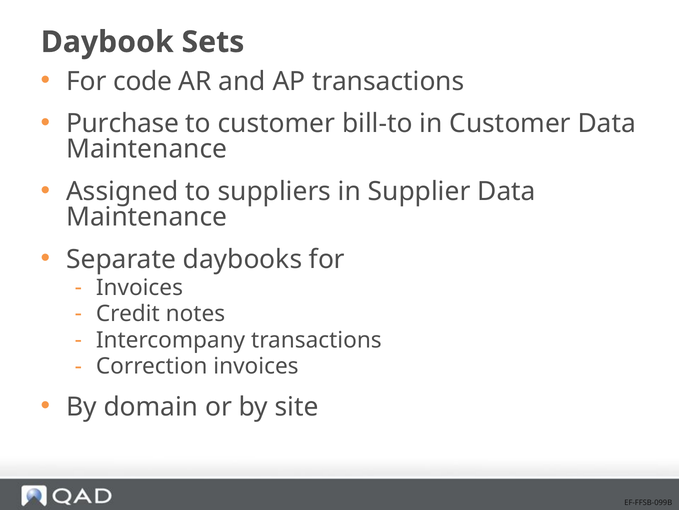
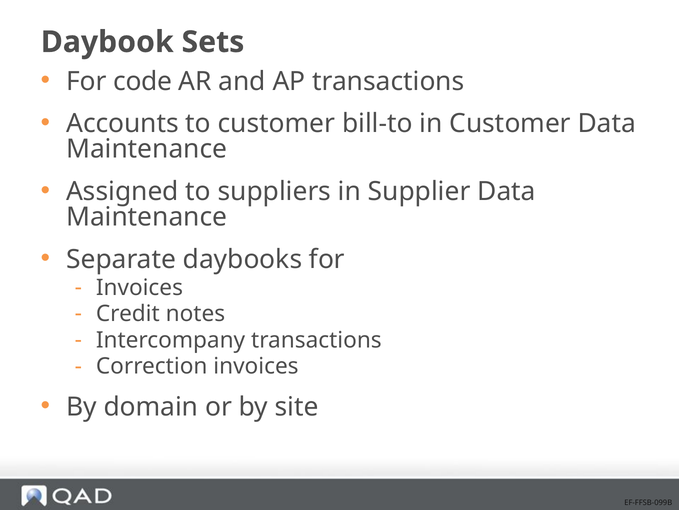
Purchase: Purchase -> Accounts
